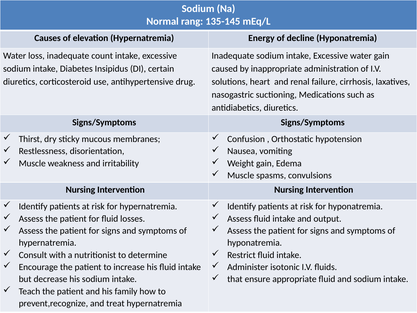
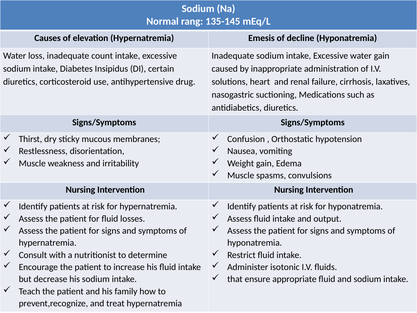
Energy: Energy -> Emesis
